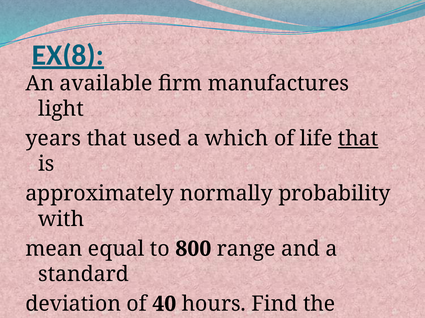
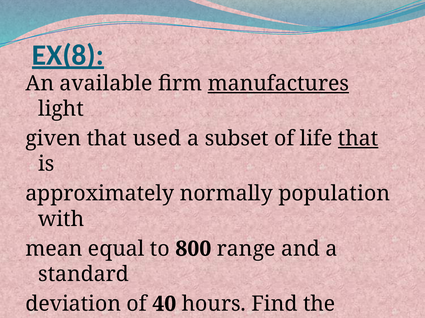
manufactures underline: none -> present
years: years -> given
which: which -> subset
normally probability: probability -> population
